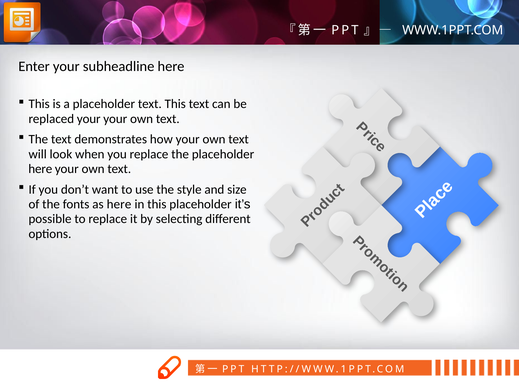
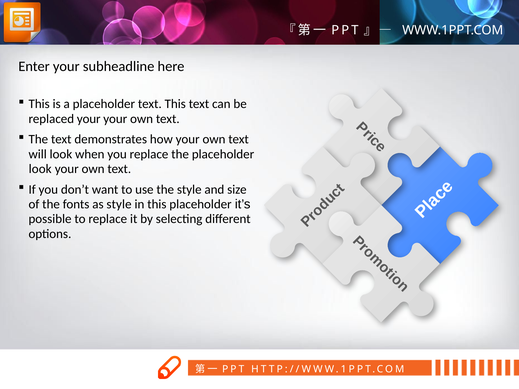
here at (40, 169): here -> look
as here: here -> style
